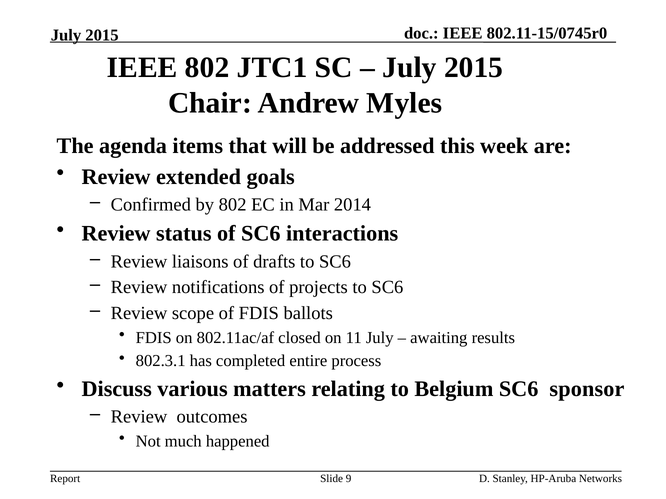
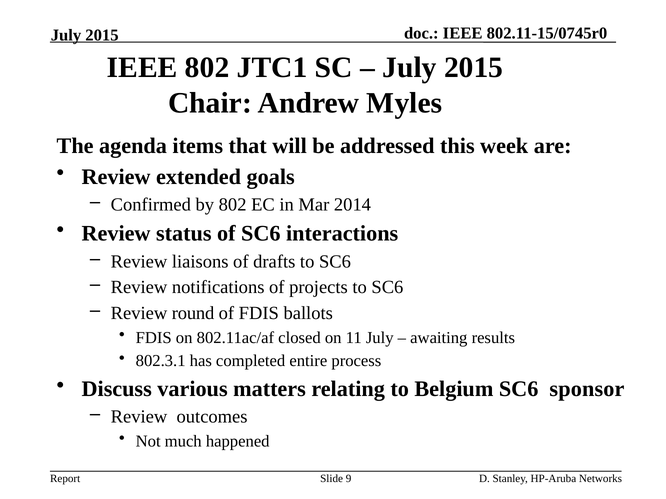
scope: scope -> round
